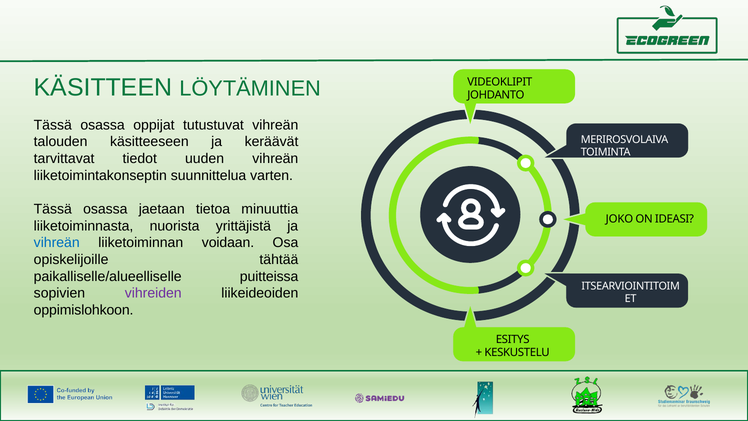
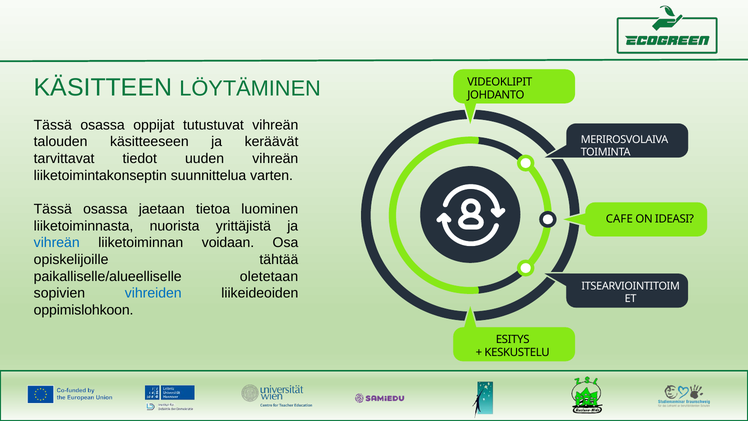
minuuttia: minuuttia -> luominen
JOKO: JOKO -> CAFE
puitteissa: puitteissa -> oletetaan
vihreiden colour: purple -> blue
